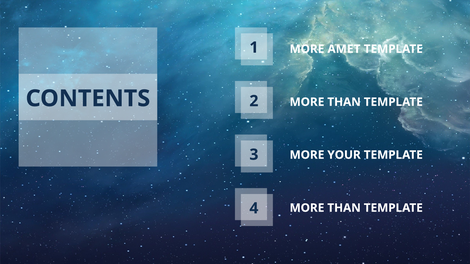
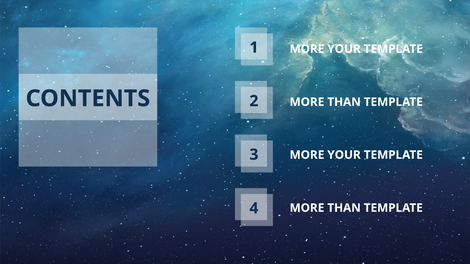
AMET at (344, 49): AMET -> YOUR
